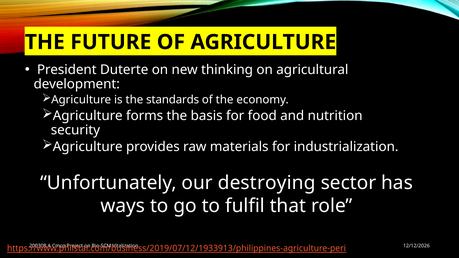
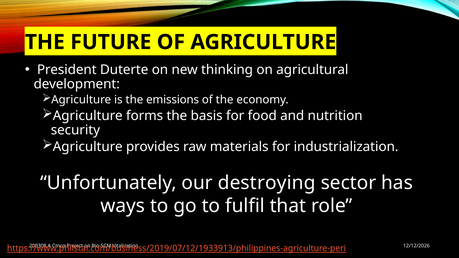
standards: standards -> emissions
